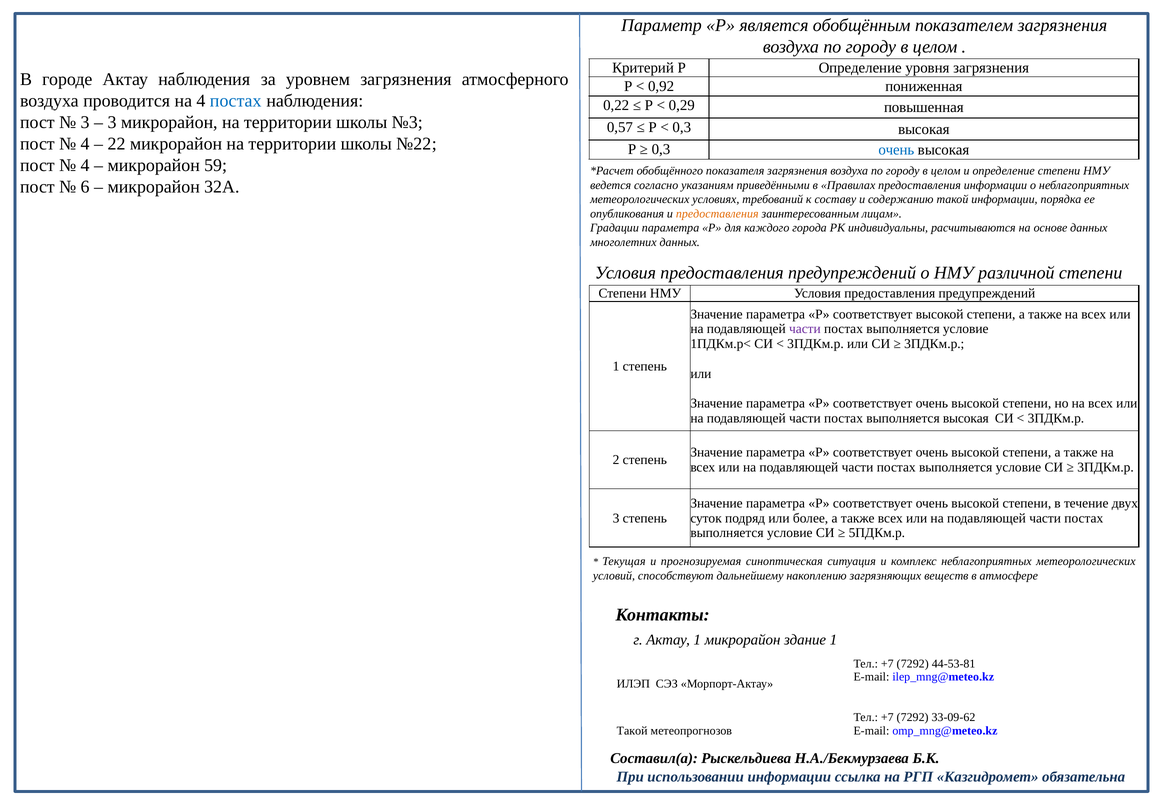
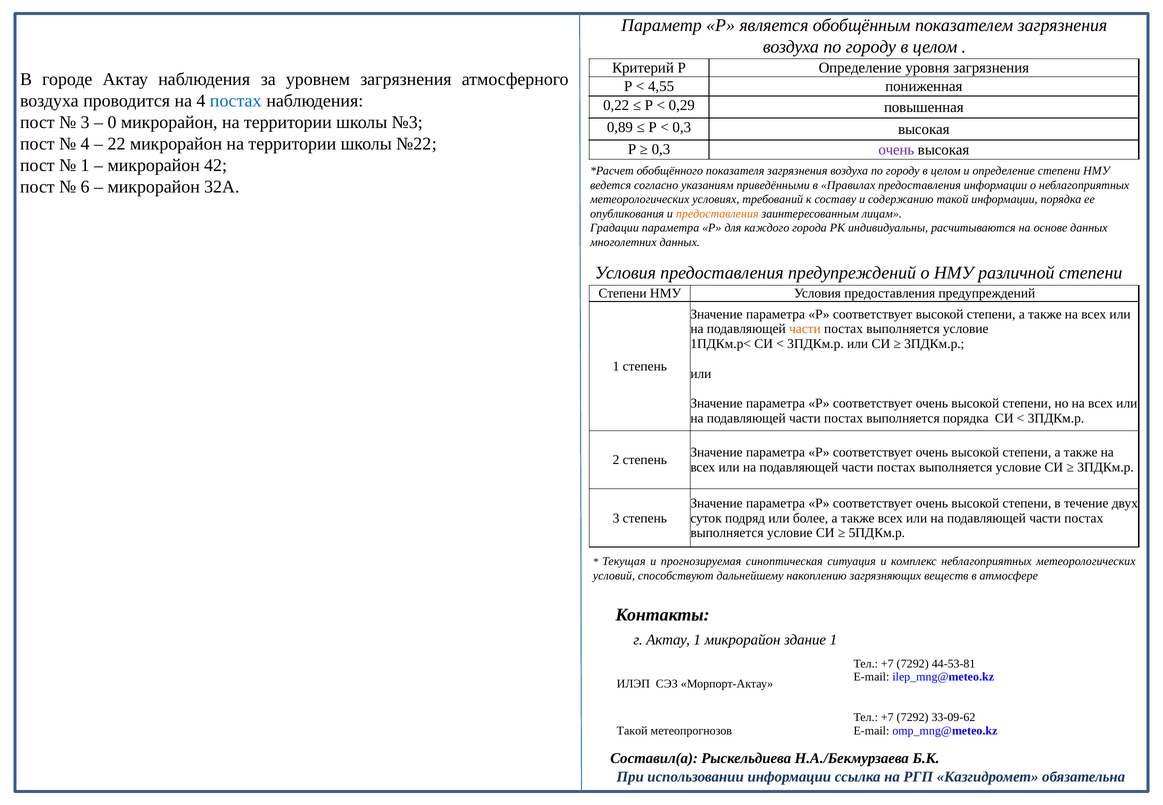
0,92: 0,92 -> 4,55
3 at (112, 122): 3 -> 0
0,57: 0,57 -> 0,89
очень at (896, 150) colour: blue -> purple
4 at (85, 165): 4 -> 1
59: 59 -> 42
части at (805, 329) colour: purple -> orange
выполняется высокая: высокая -> порядка
